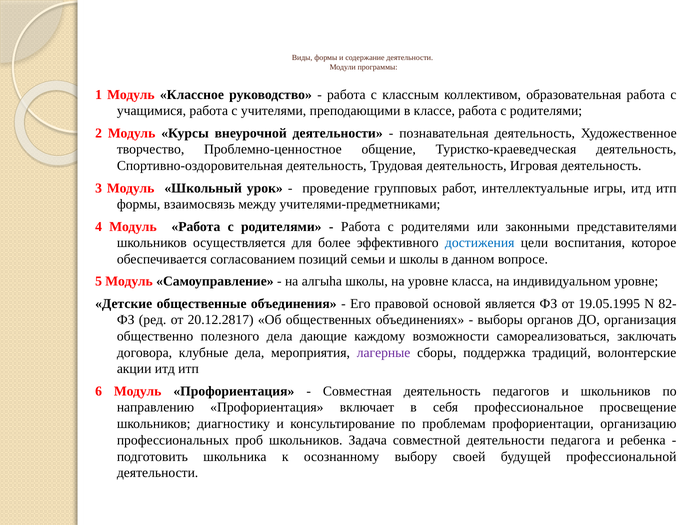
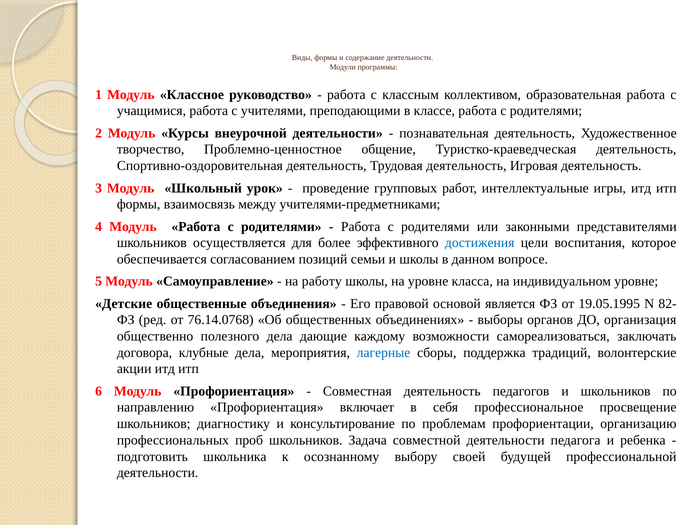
алгыһа: алгыһа -> работу
20.12.2817: 20.12.2817 -> 76.14.0768
лагерные colour: purple -> blue
